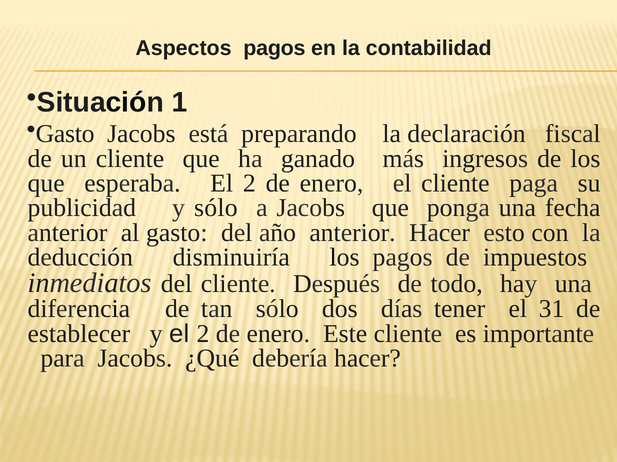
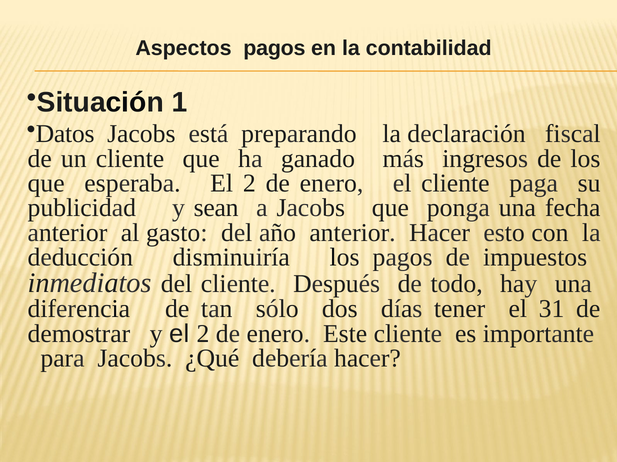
Gasto at (65, 134): Gasto -> Datos
y sólo: sólo -> sean
establecer: establecer -> demostrar
